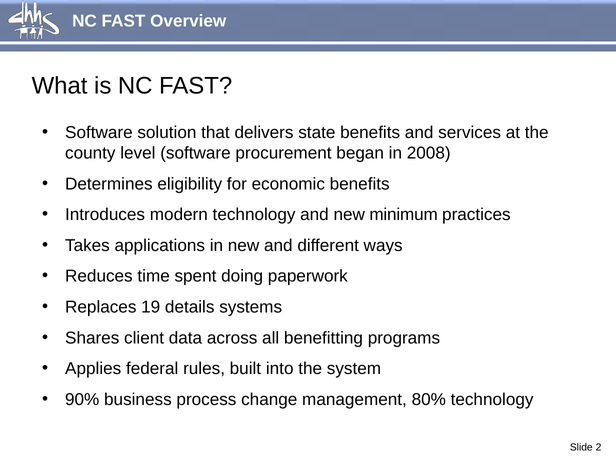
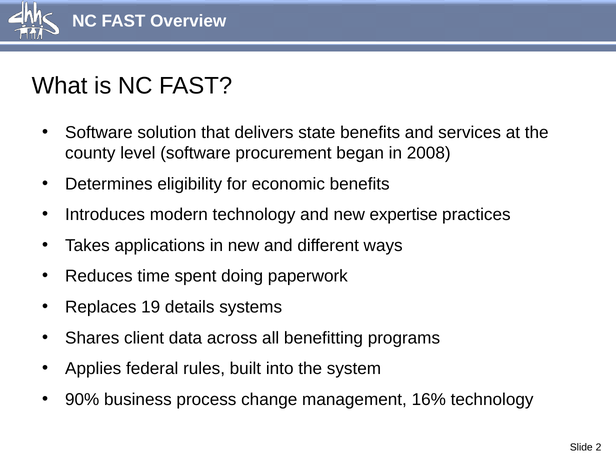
minimum: minimum -> expertise
80%: 80% -> 16%
